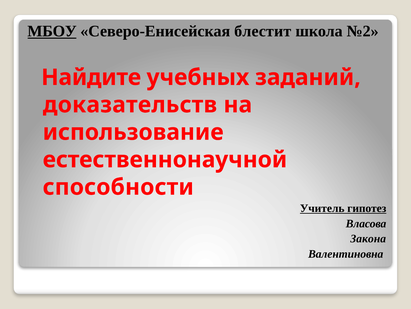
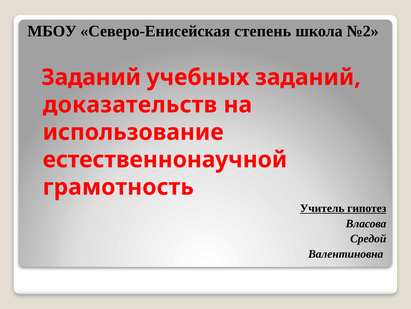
МБОУ underline: present -> none
блестит: блестит -> степень
Найдите at (91, 77): Найдите -> Заданий
способности: способности -> грамотность
Закона: Закона -> Средой
